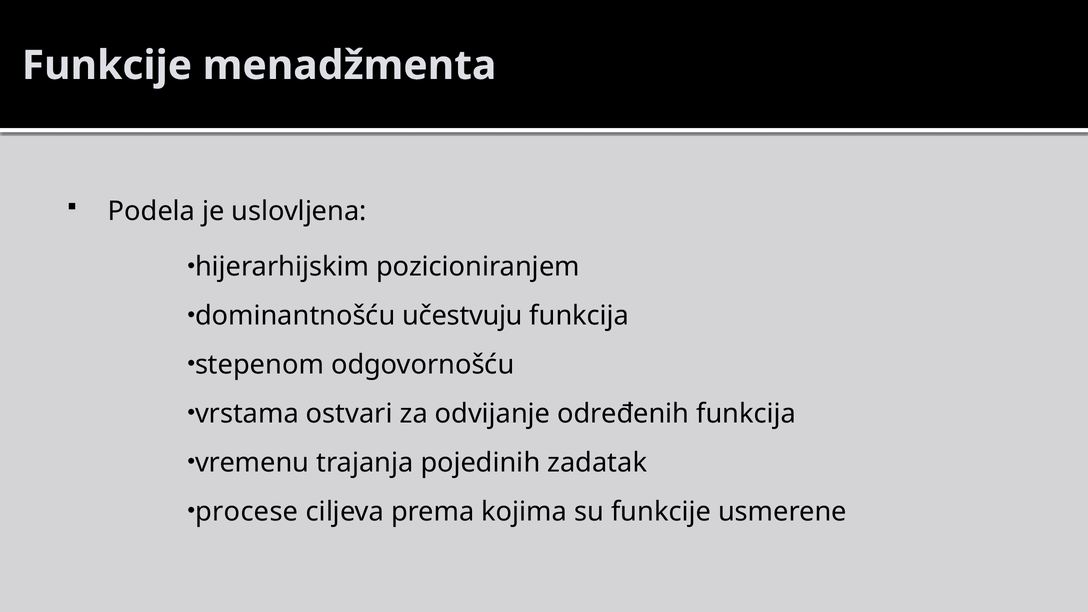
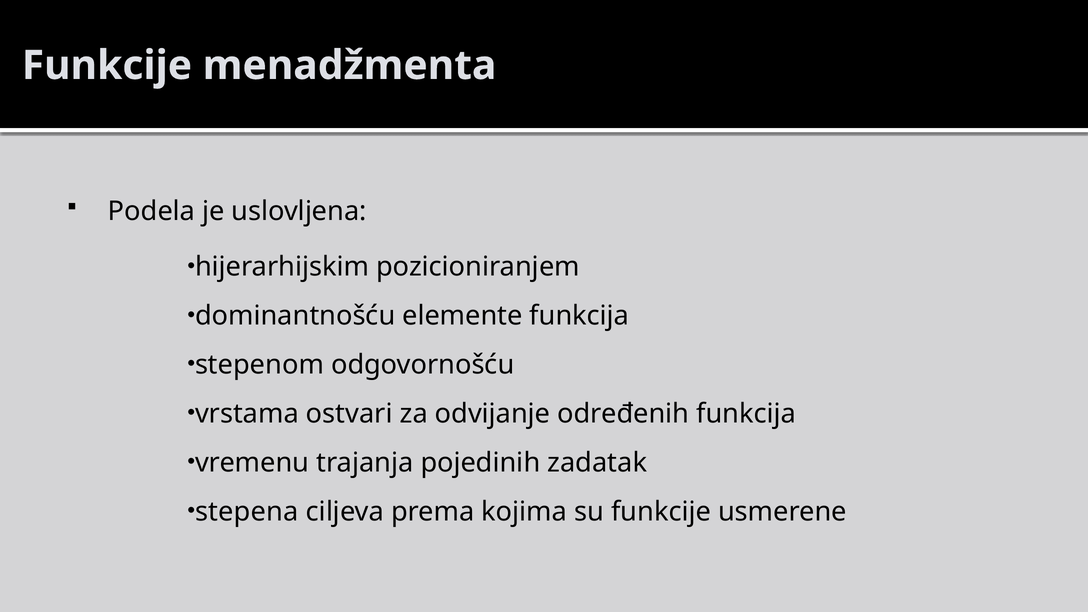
učestvuju: učestvuju -> elemente
procese: procese -> stepena
